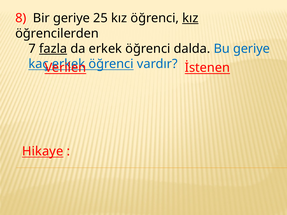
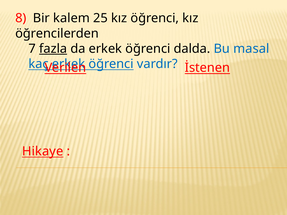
Bir geriye: geriye -> kalem
kız at (190, 18) underline: present -> none
Bu geriye: geriye -> masal
